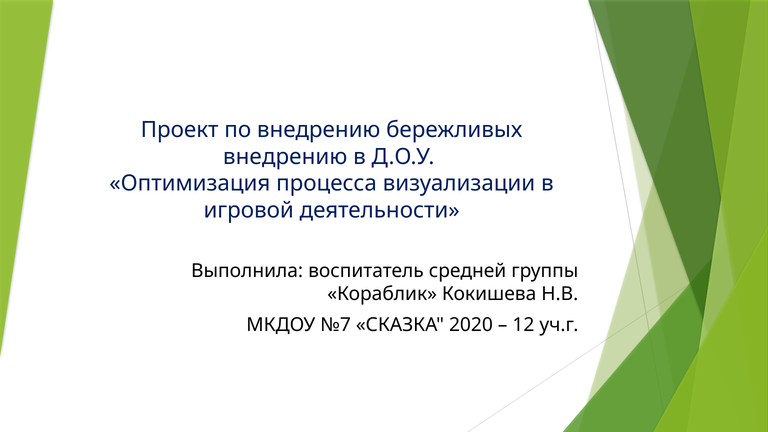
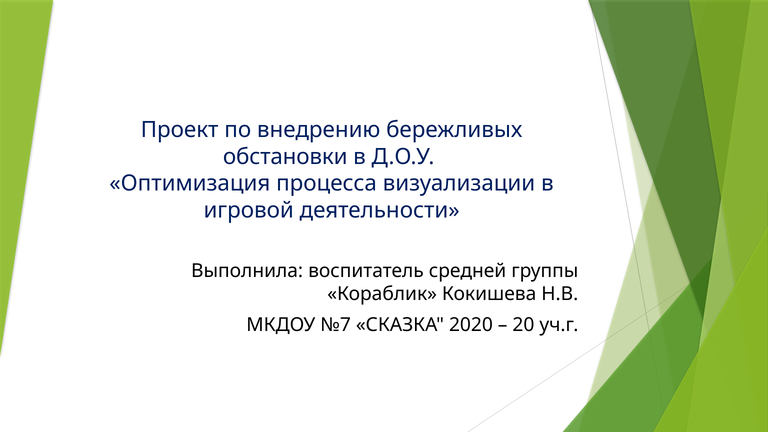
внедрению at (285, 157): внедрению -> обстановки
12: 12 -> 20
